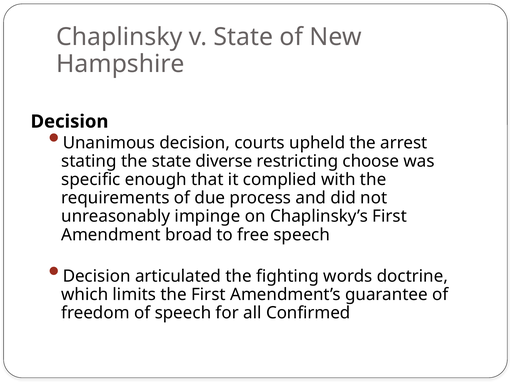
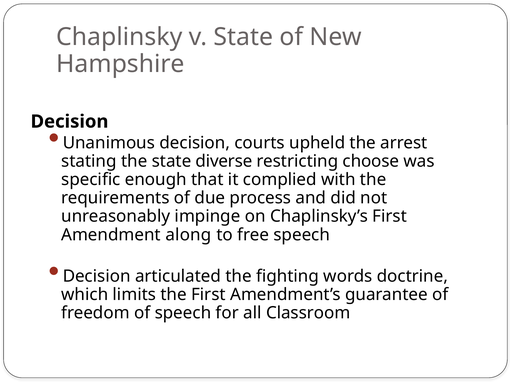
broad: broad -> along
Confirmed: Confirmed -> Classroom
